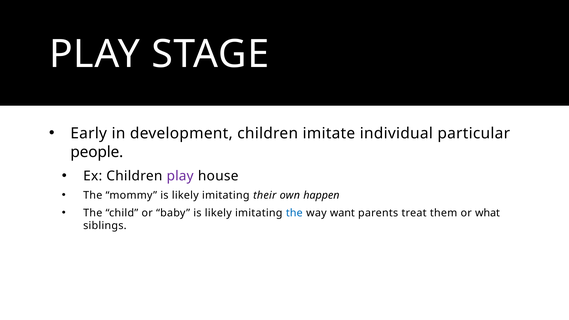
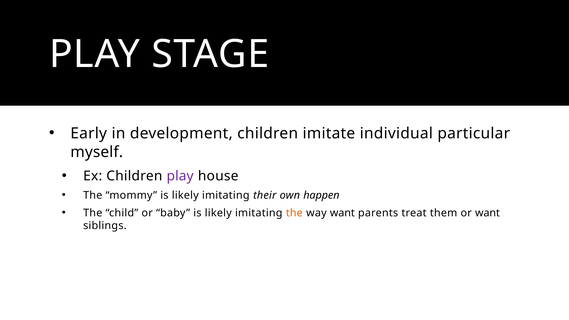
people: people -> myself
the at (294, 213) colour: blue -> orange
or what: what -> want
